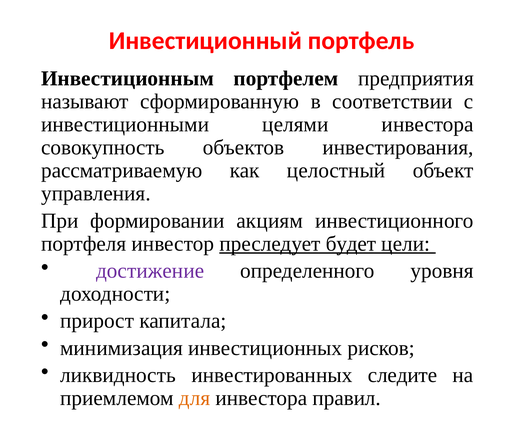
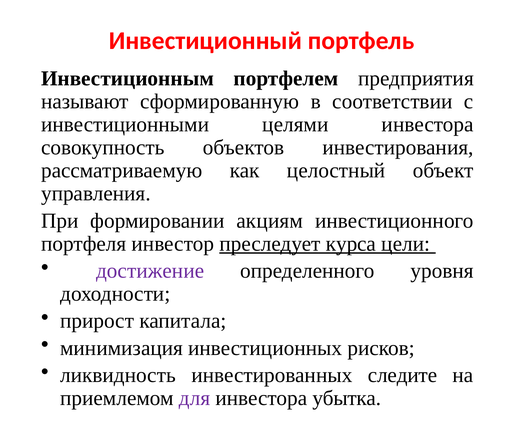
будет: будет -> курса
для colour: orange -> purple
правил: правил -> убытка
